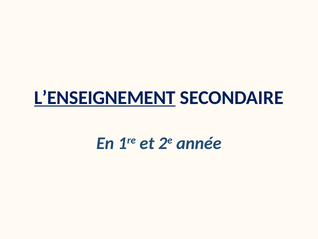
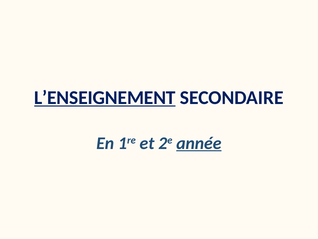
année underline: none -> present
